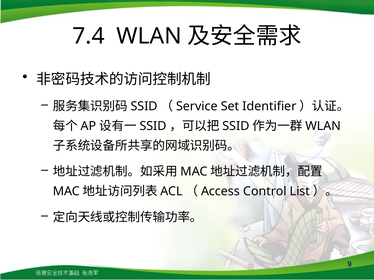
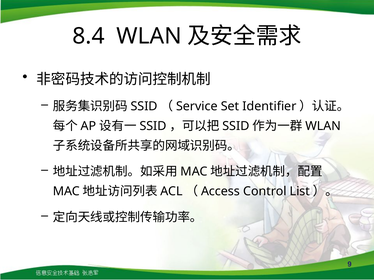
7.4: 7.4 -> 8.4
